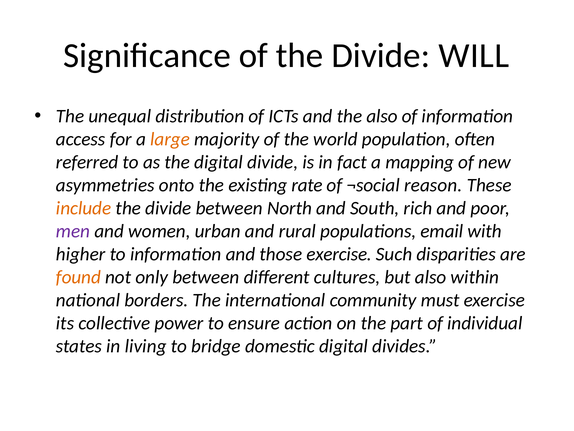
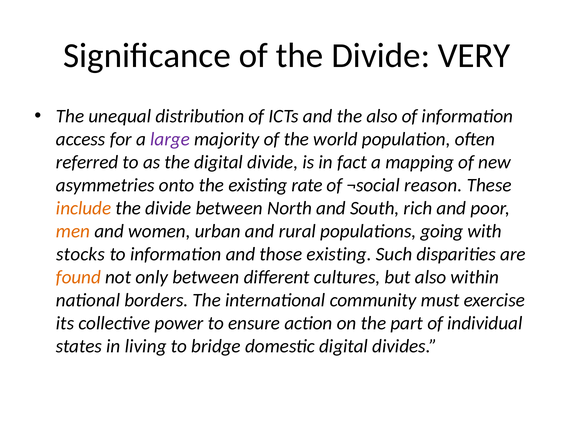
WILL: WILL -> VERY
large colour: orange -> purple
men colour: purple -> orange
email: email -> going
higher: higher -> stocks
those exercise: exercise -> existing
